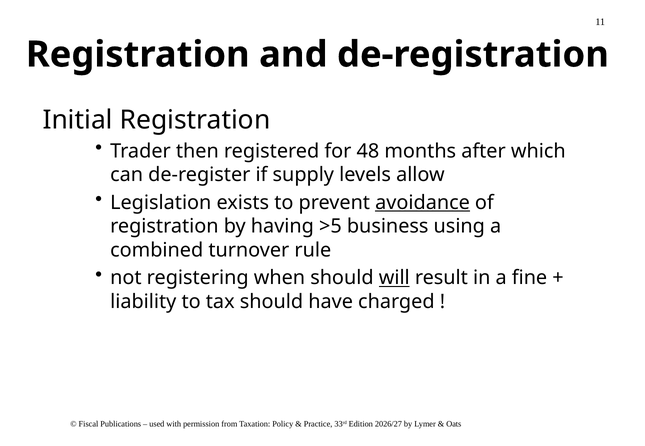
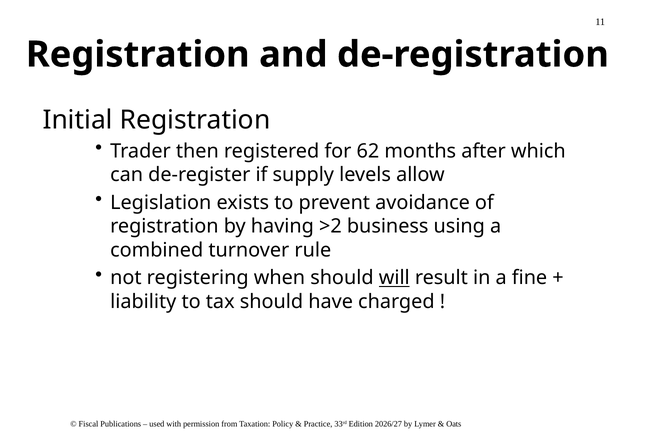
48: 48 -> 62
avoidance underline: present -> none
>5: >5 -> >2
